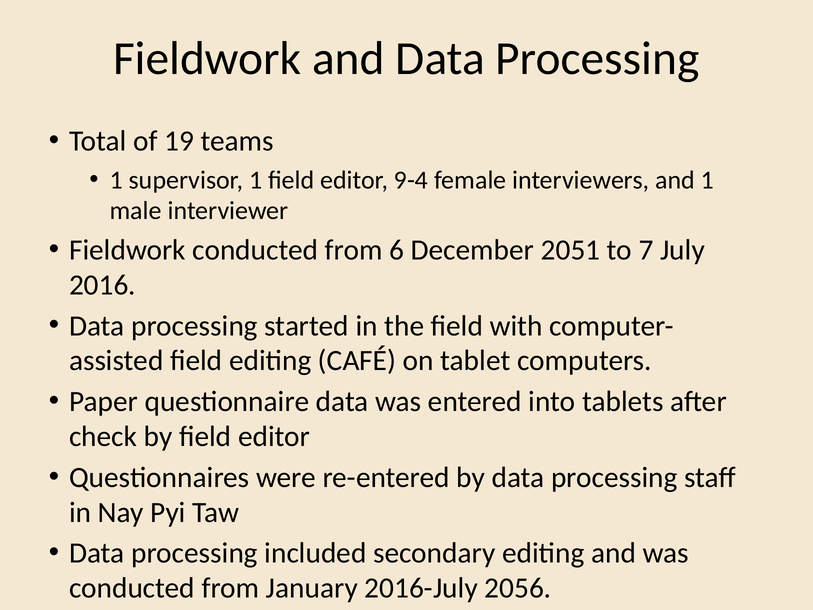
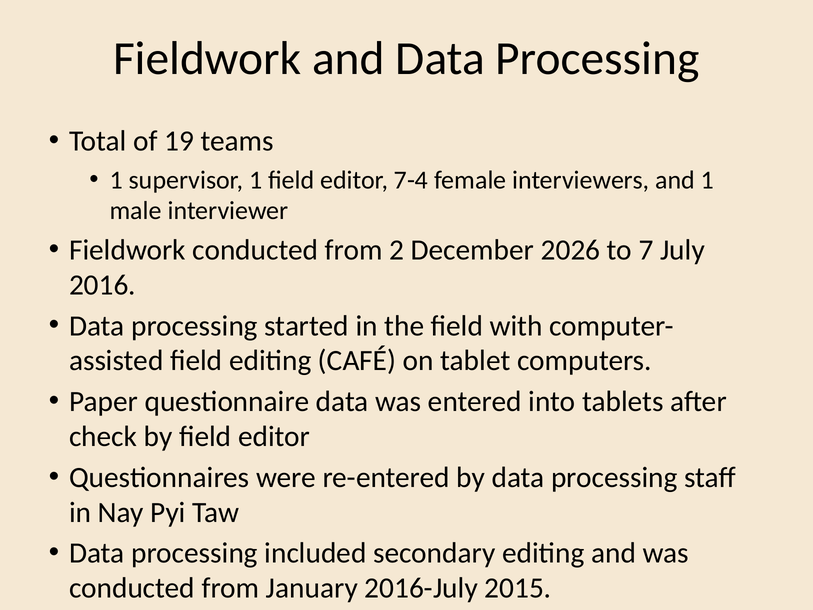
9-4: 9-4 -> 7-4
6: 6 -> 2
2051: 2051 -> 2026
2056: 2056 -> 2015
